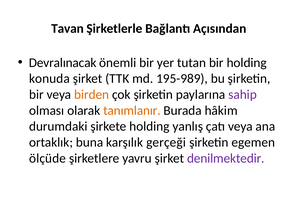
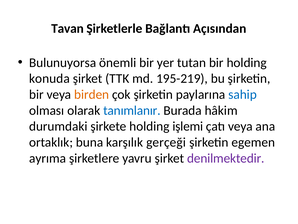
Devralınacak: Devralınacak -> Bulunuyorsa
195-989: 195-989 -> 195-219
sahip colour: purple -> blue
tanımlanır colour: orange -> blue
yanlış: yanlış -> işlemi
ölçüde: ölçüde -> ayrıma
